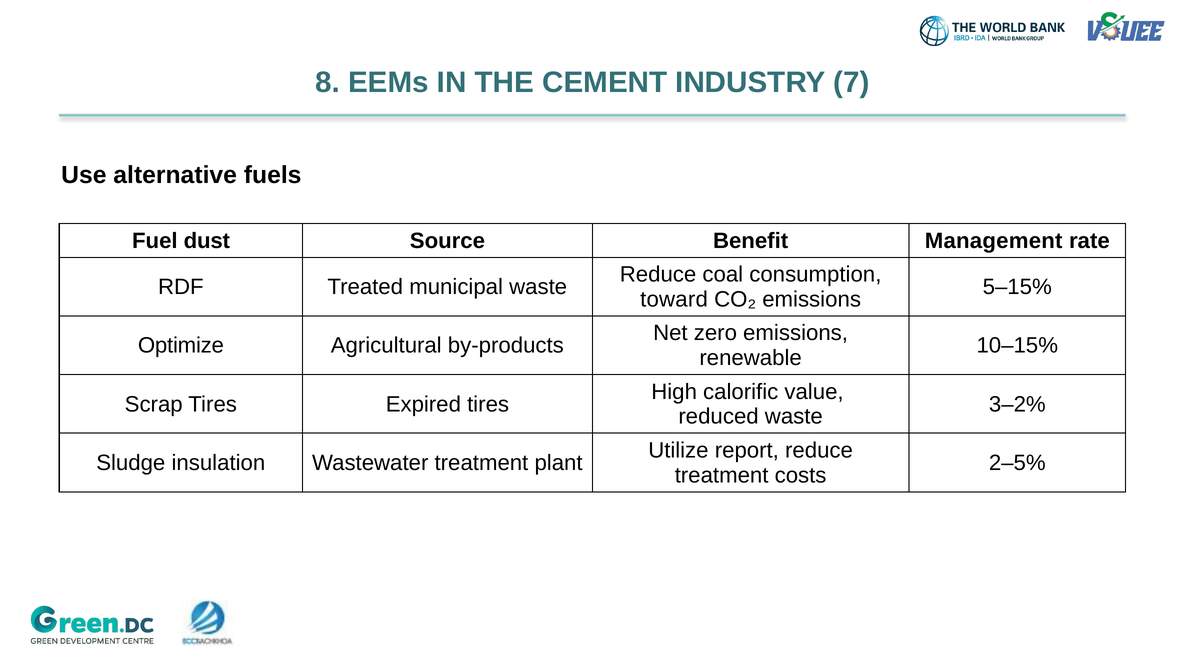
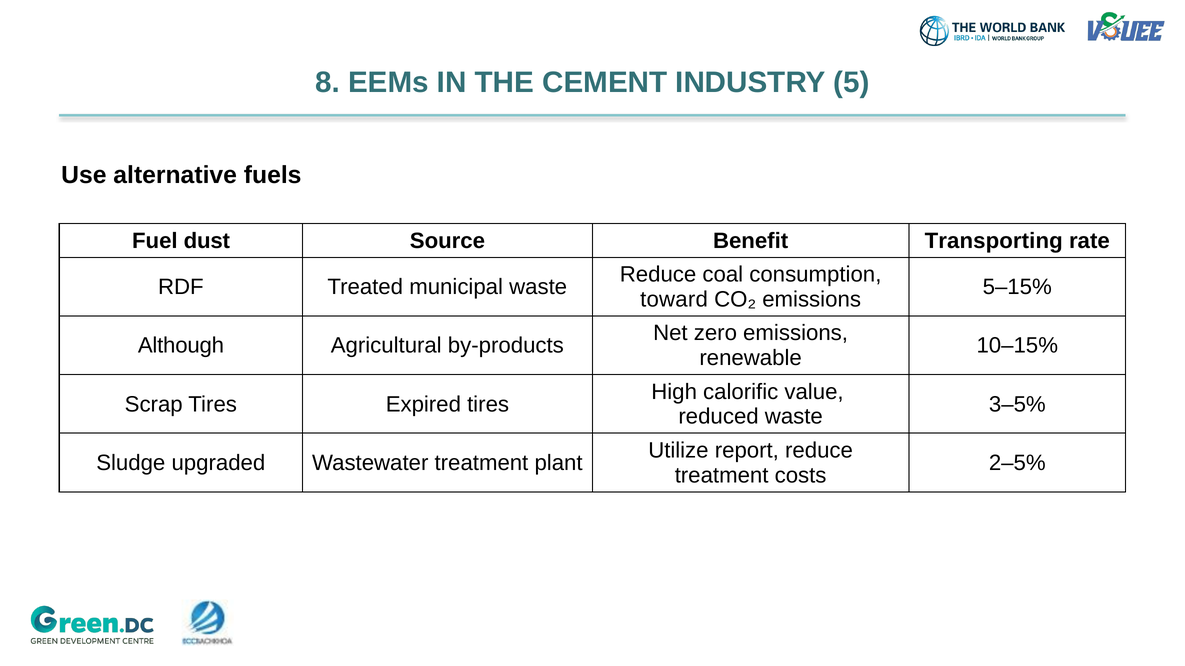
7: 7 -> 5
Management: Management -> Transporting
Optimize: Optimize -> Although
3–2%: 3–2% -> 3–5%
insulation: insulation -> upgraded
